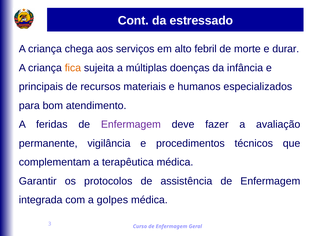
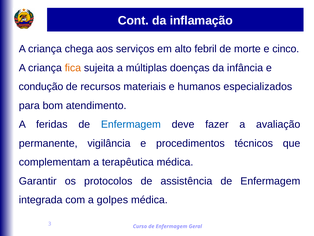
estressado: estressado -> inflamação
durar: durar -> cinco
principais: principais -> condução
Enfermagem at (131, 124) colour: purple -> blue
